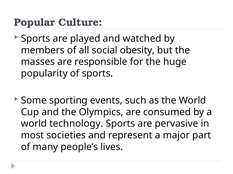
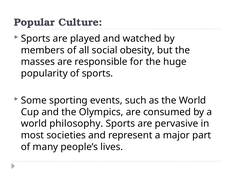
technology: technology -> philosophy
